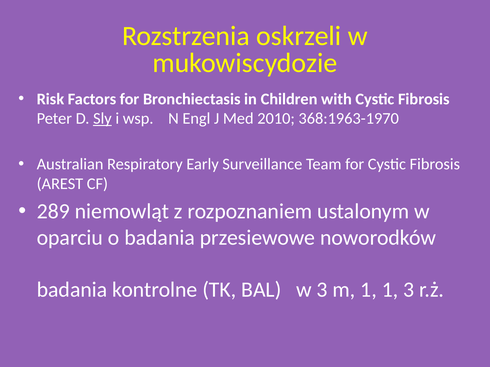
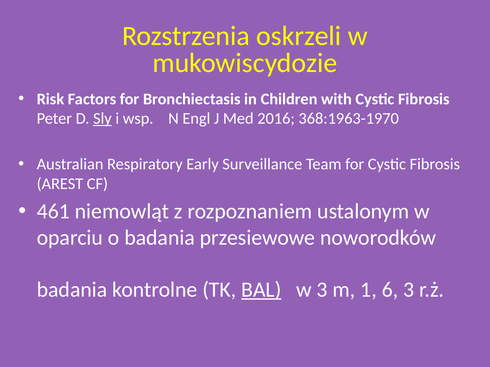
2010: 2010 -> 2016
289: 289 -> 461
BAL underline: none -> present
1 1: 1 -> 6
